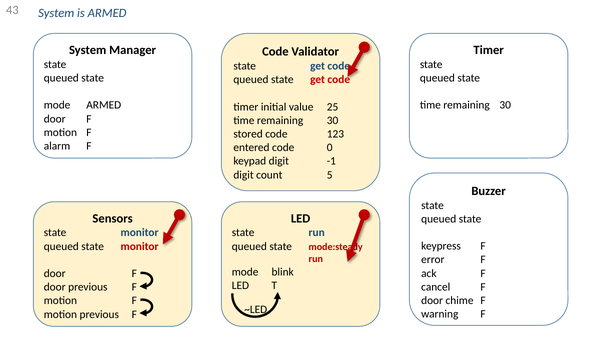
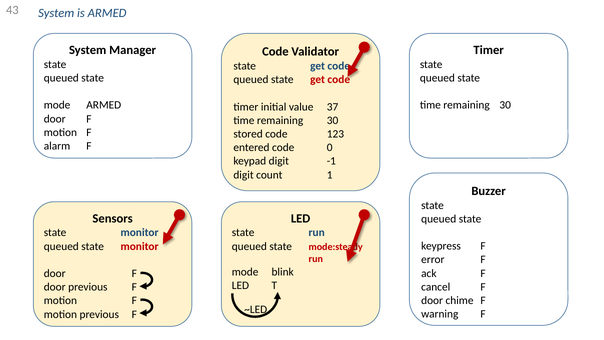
25: 25 -> 37
5: 5 -> 1
